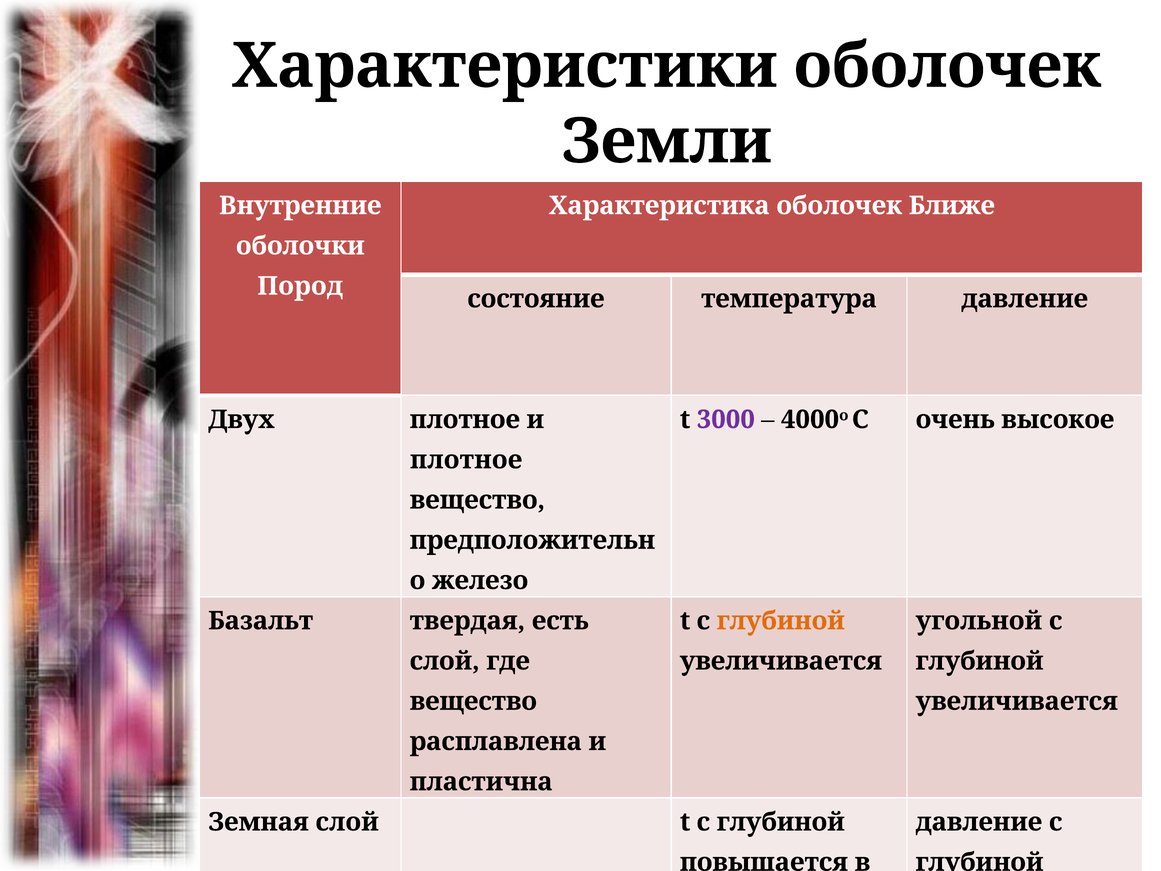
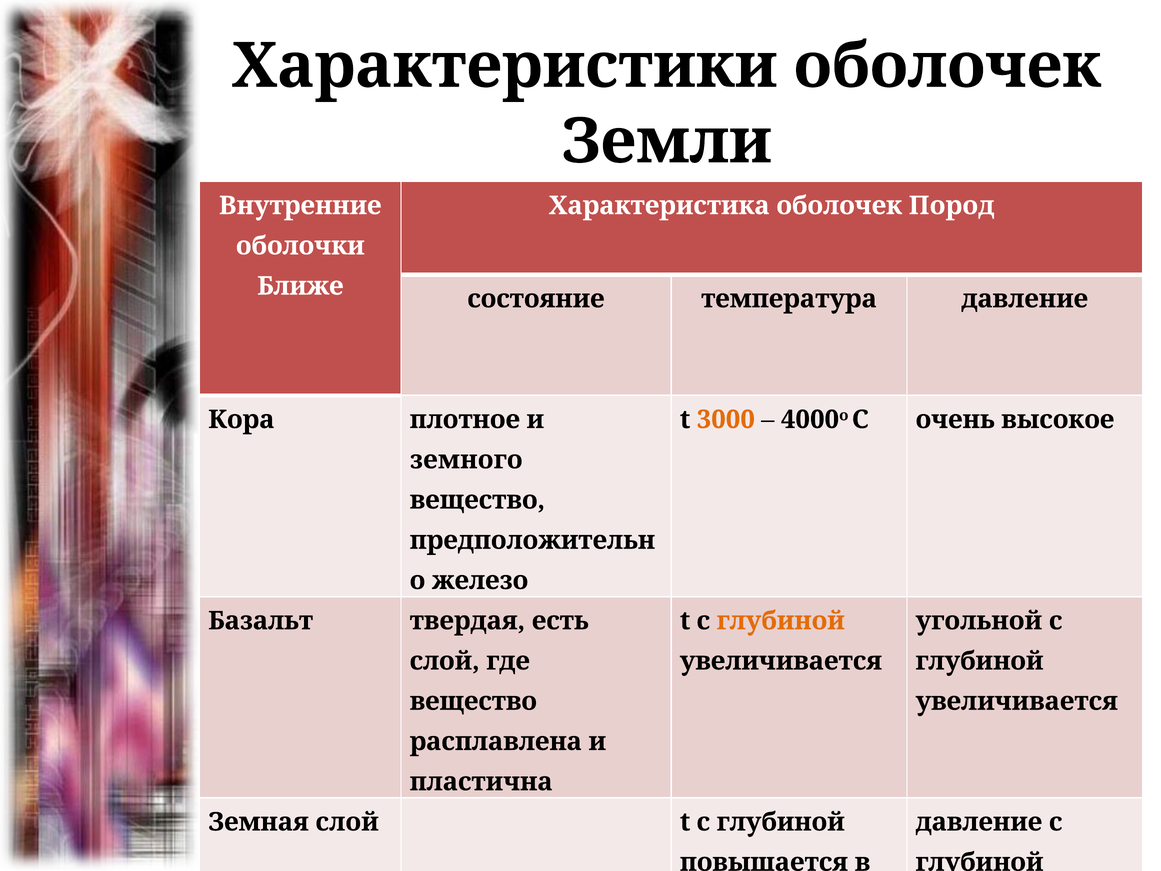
Ближе: Ближе -> Пород
Пород: Пород -> Ближе
Двух: Двух -> Кора
3000 colour: purple -> orange
плотное at (466, 460): плотное -> земного
